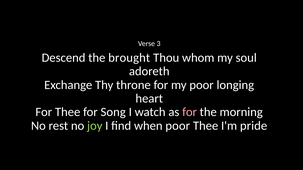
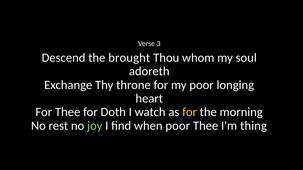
Song: Song -> Doth
for at (190, 112) colour: pink -> yellow
pride: pride -> thing
